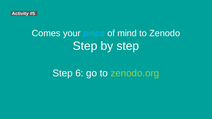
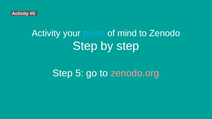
Comes at (46, 33): Comes -> Activity
6: 6 -> 5
zenodo.org colour: light green -> pink
